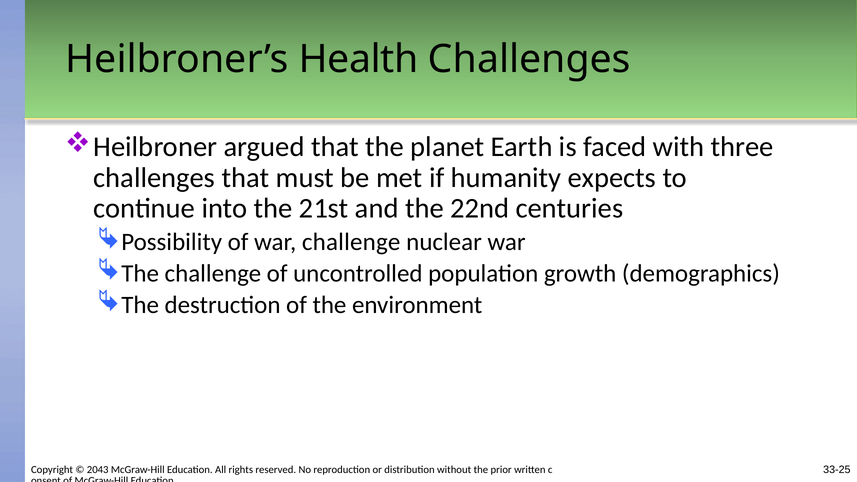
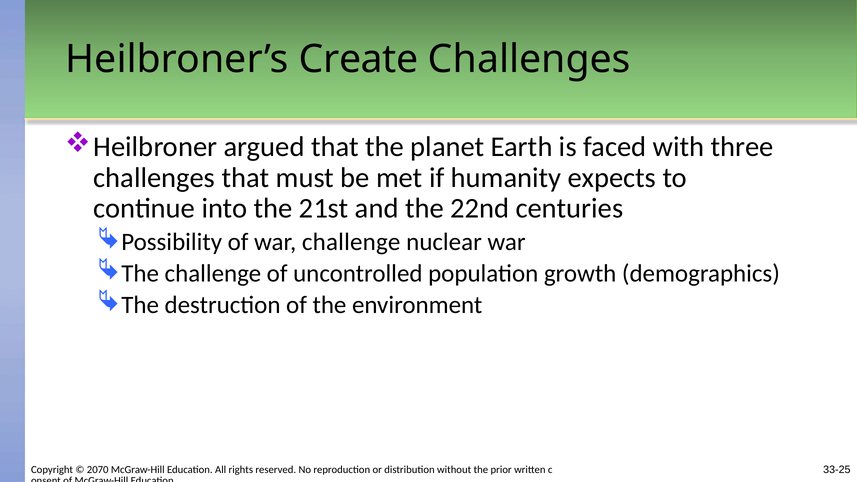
Health: Health -> Create
2043: 2043 -> 2070
